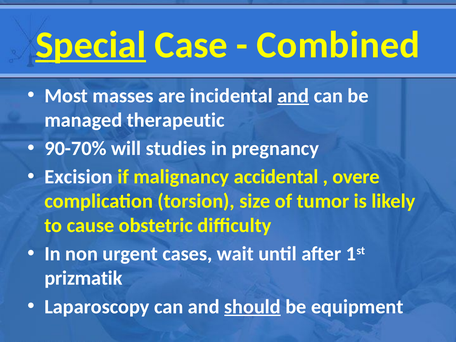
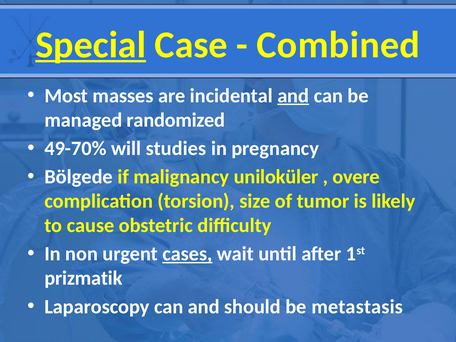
therapeutic: therapeutic -> randomized
90-70%: 90-70% -> 49-70%
Excision: Excision -> Bölgede
accidental: accidental -> uniloküler
cases underline: none -> present
should underline: present -> none
equipment: equipment -> metastasis
